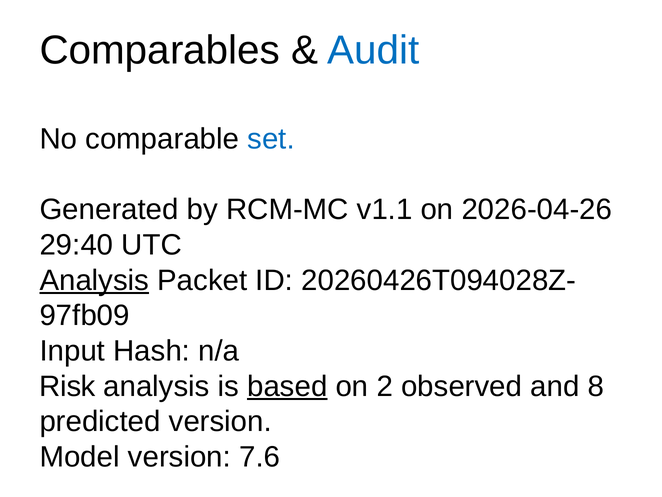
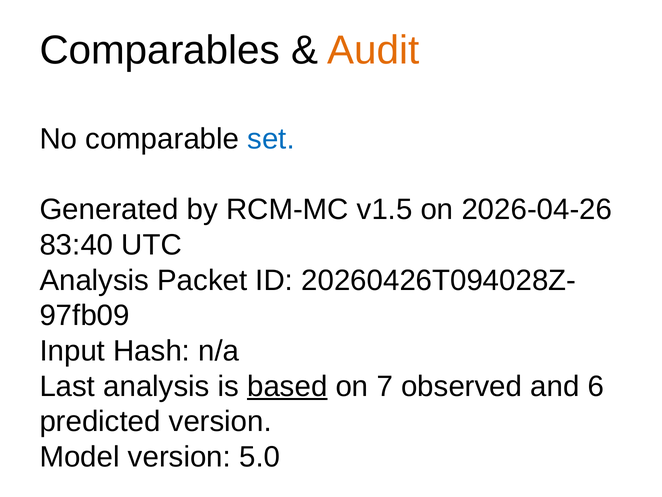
Audit colour: blue -> orange
v1.1: v1.1 -> v1.5
29:40: 29:40 -> 83:40
Analysis at (94, 280) underline: present -> none
Risk: Risk -> Last
2: 2 -> 7
8: 8 -> 6
7.6: 7.6 -> 5.0
